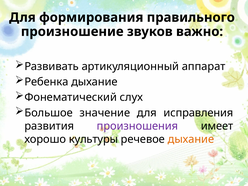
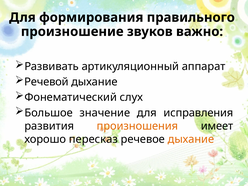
Ребенка: Ребенка -> Речевой
произношения colour: purple -> orange
культуры: культуры -> пересказ
